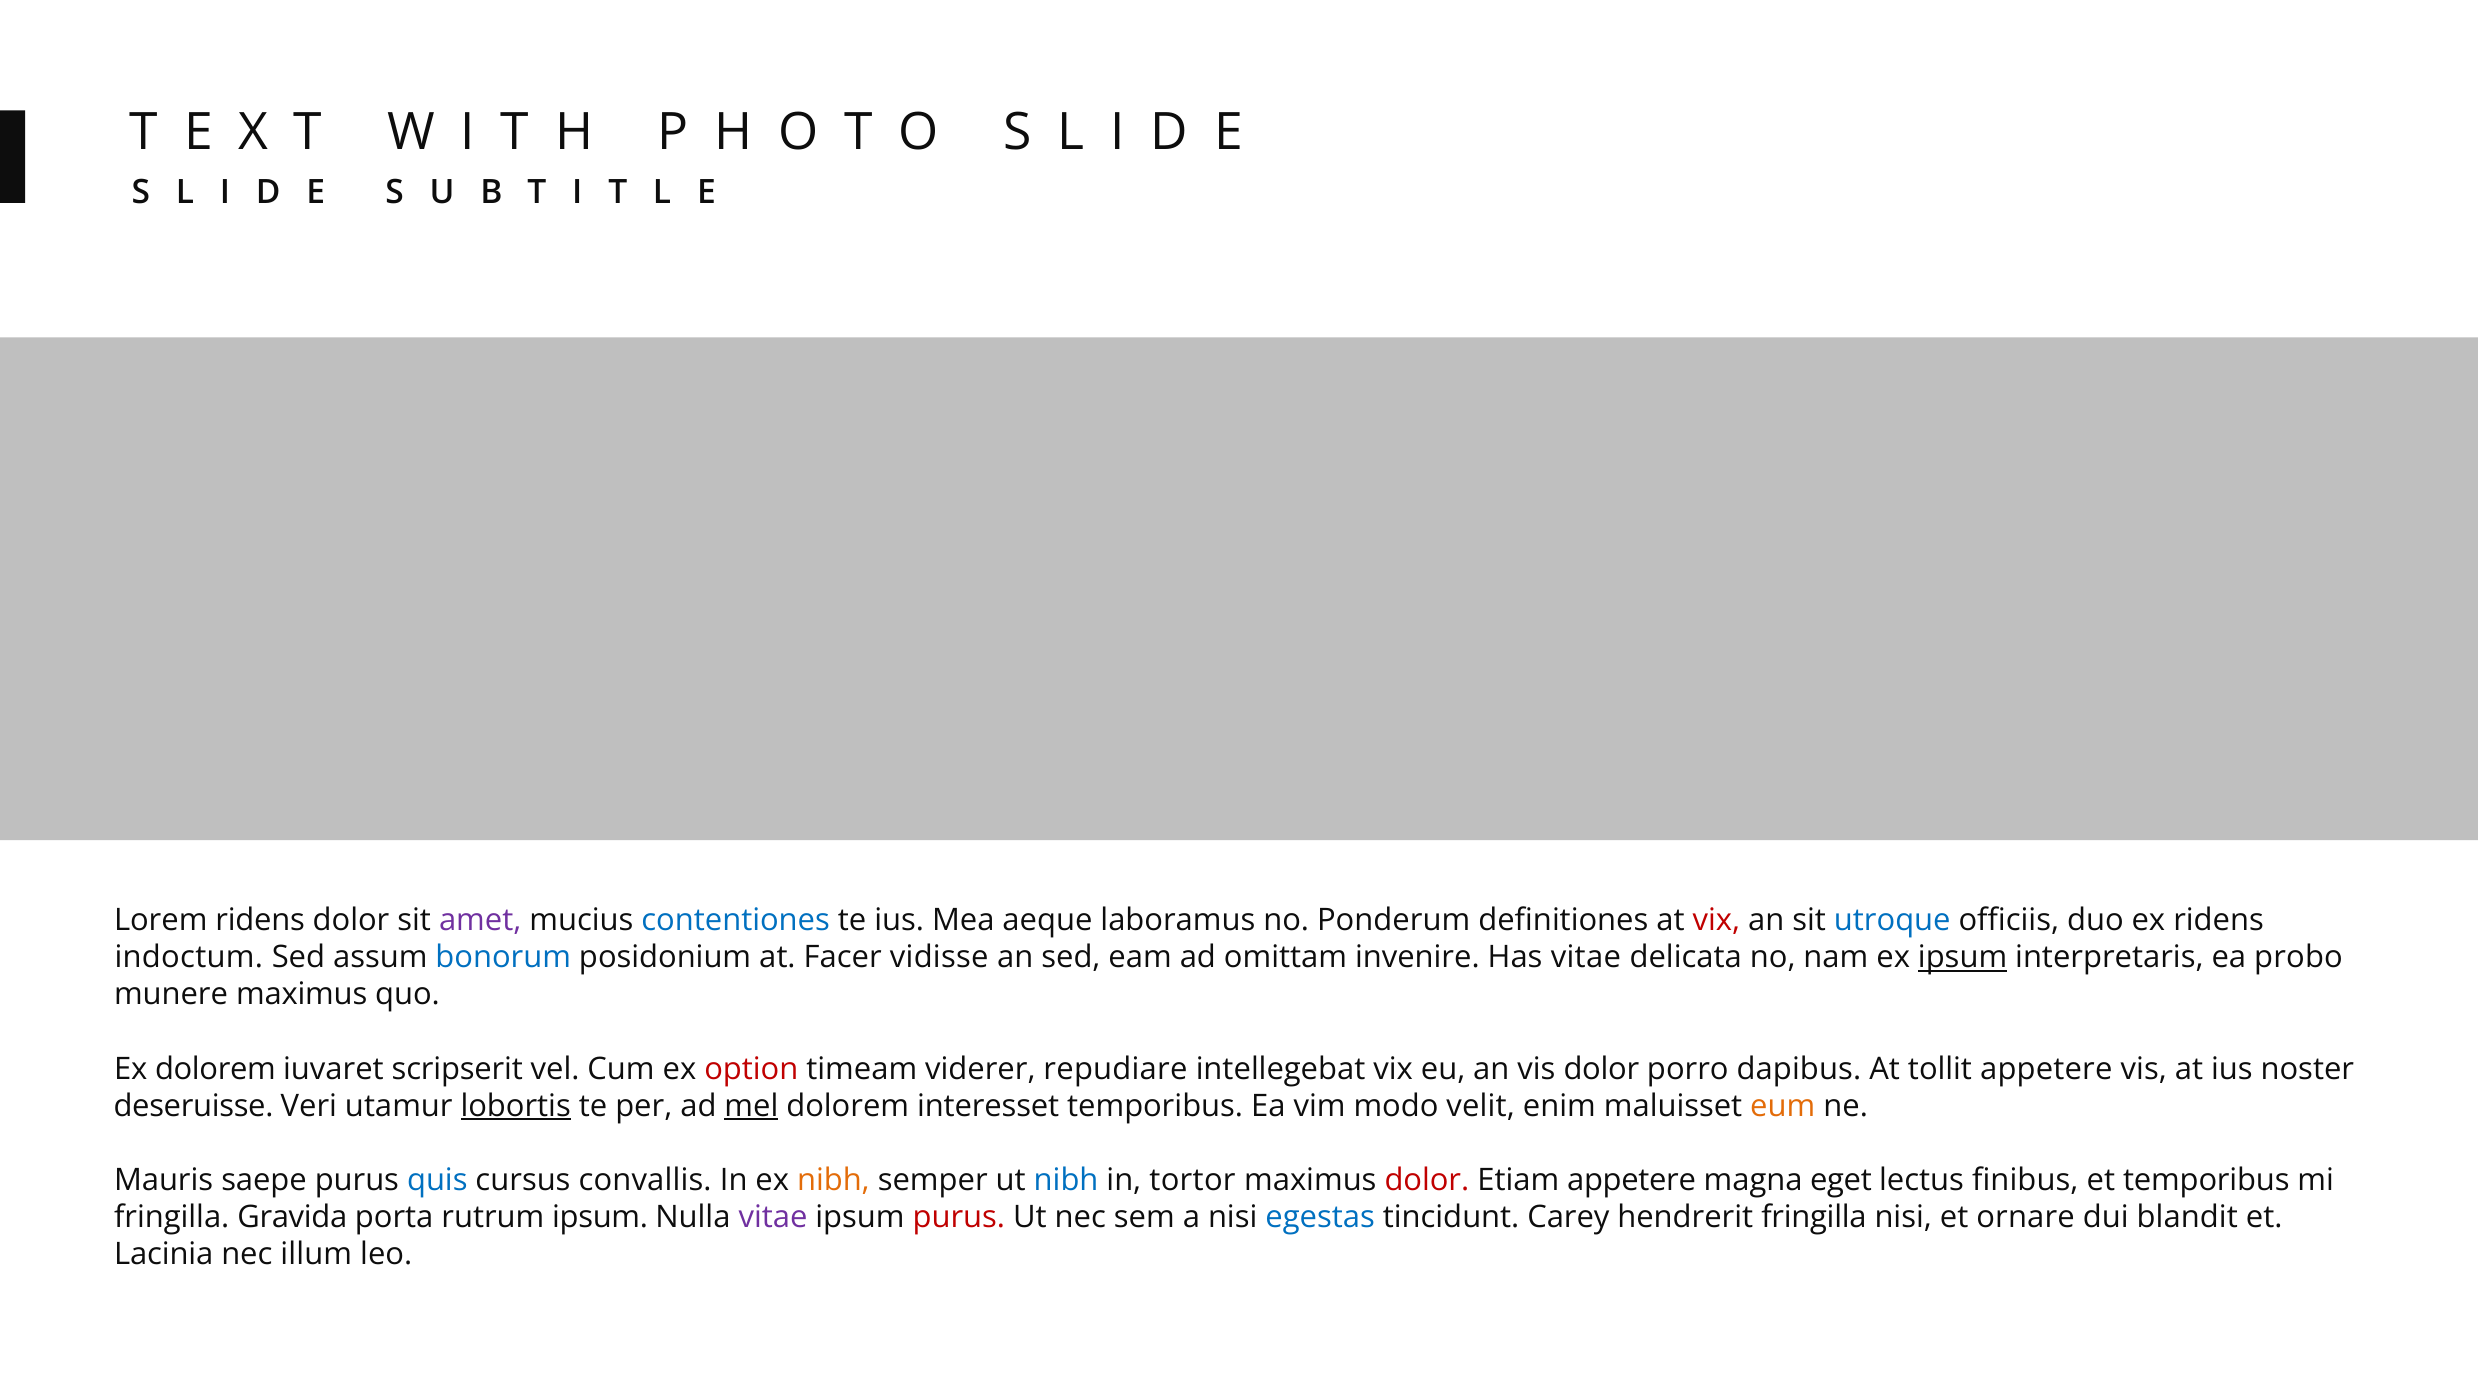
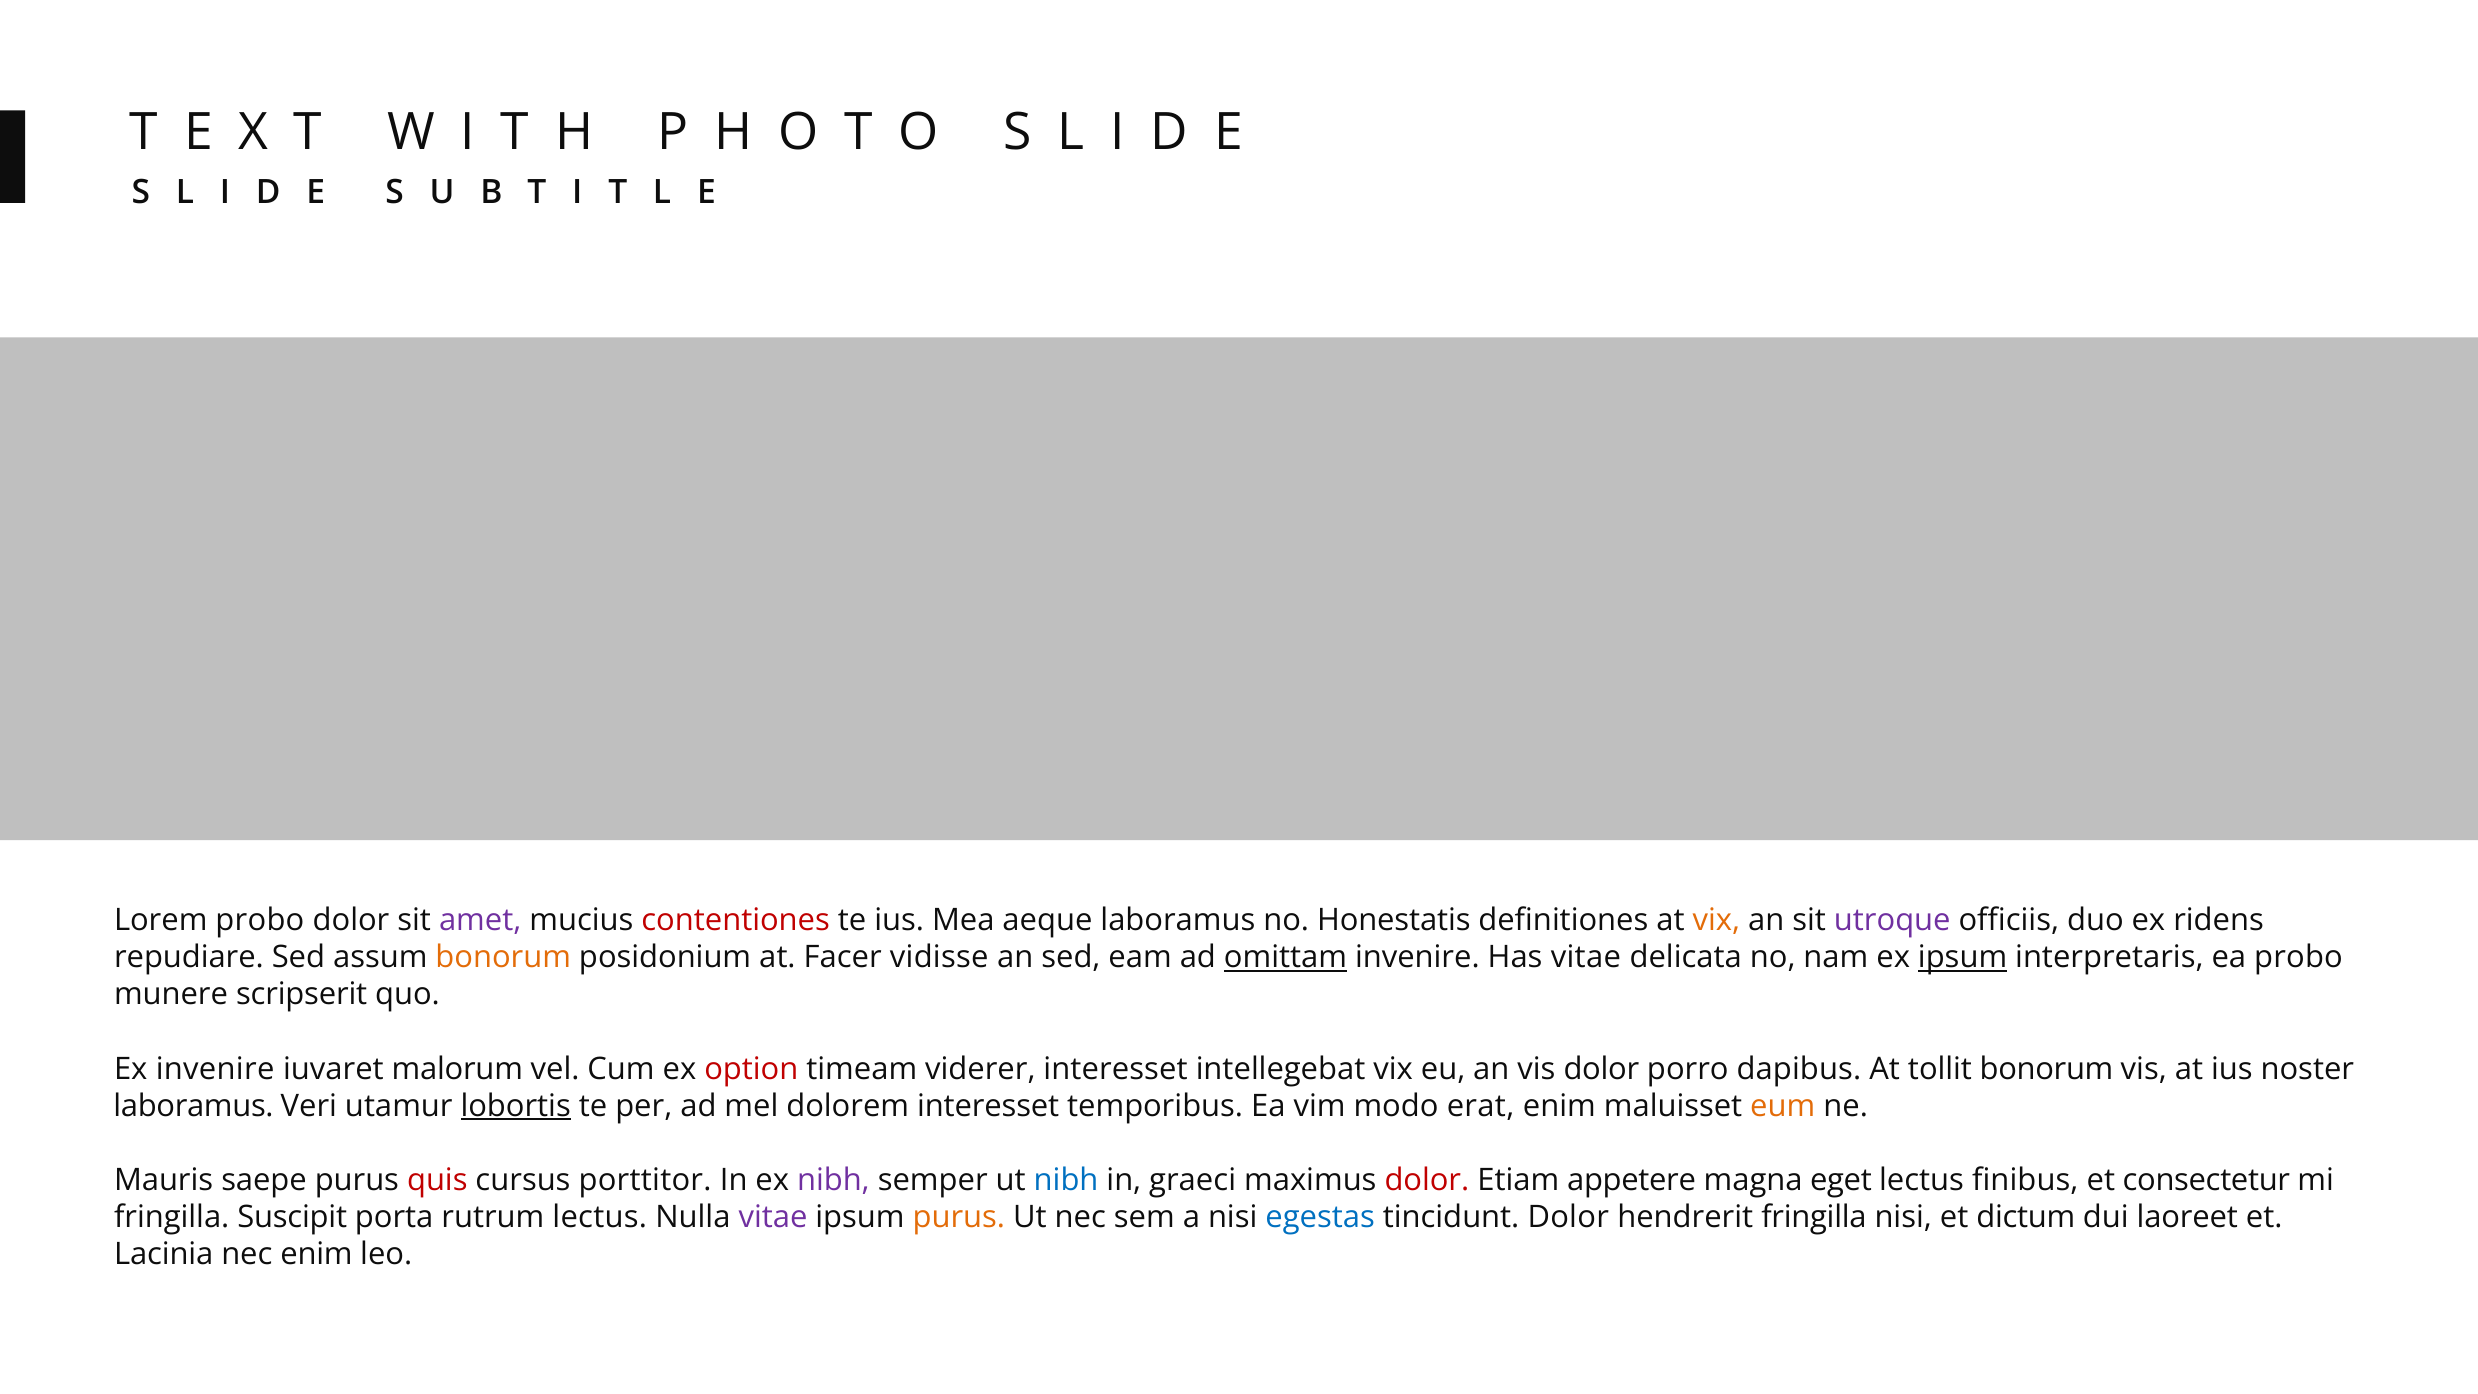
Lorem ridens: ridens -> probo
contentiones colour: blue -> red
Ponderum: Ponderum -> Honestatis
vix at (1716, 920) colour: red -> orange
utroque colour: blue -> purple
indoctum: indoctum -> repudiare
bonorum at (503, 957) colour: blue -> orange
omittam underline: none -> present
munere maximus: maximus -> scripserit
Ex dolorem: dolorem -> invenire
scripserit: scripserit -> malorum
viderer repudiare: repudiare -> interesset
tollit appetere: appetere -> bonorum
deseruisse at (194, 1106): deseruisse -> laboramus
mel underline: present -> none
velit: velit -> erat
quis colour: blue -> red
convallis: convallis -> porttitor
nibh at (833, 1180) colour: orange -> purple
tortor: tortor -> graeci
et temporibus: temporibus -> consectetur
Gravida: Gravida -> Suscipit
rutrum ipsum: ipsum -> lectus
purus at (959, 1217) colour: red -> orange
tincidunt Carey: Carey -> Dolor
ornare: ornare -> dictum
blandit: blandit -> laoreet
nec illum: illum -> enim
